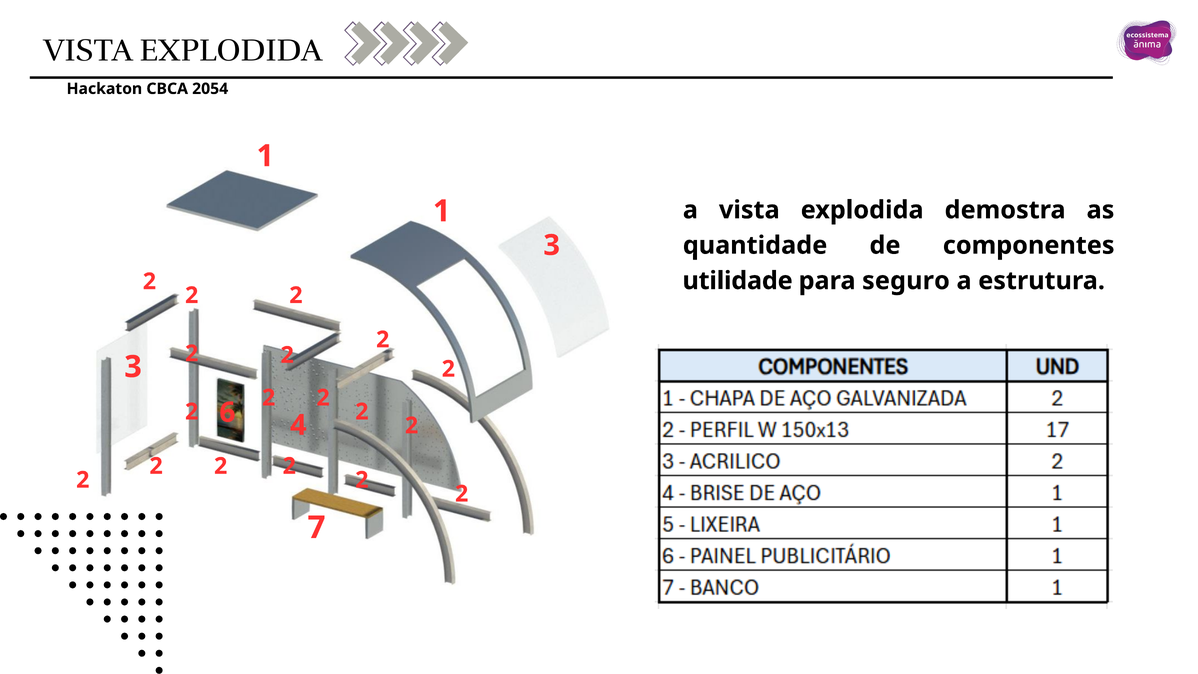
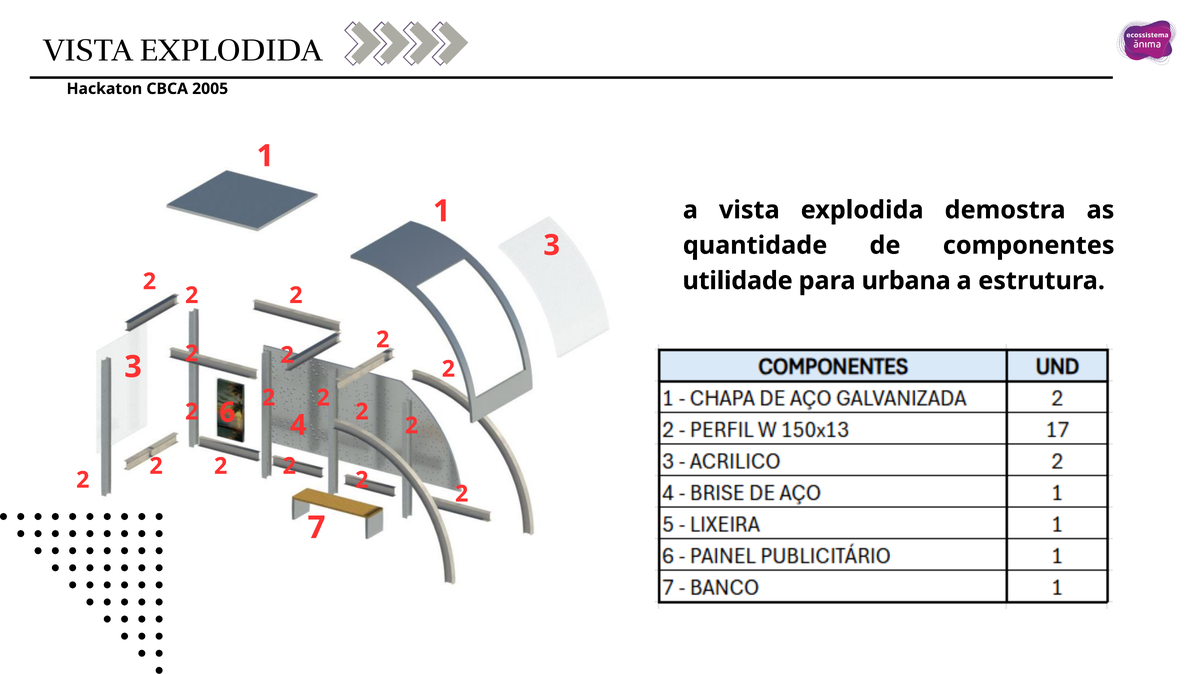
2054: 2054 -> 2005
seguro: seguro -> urbana
